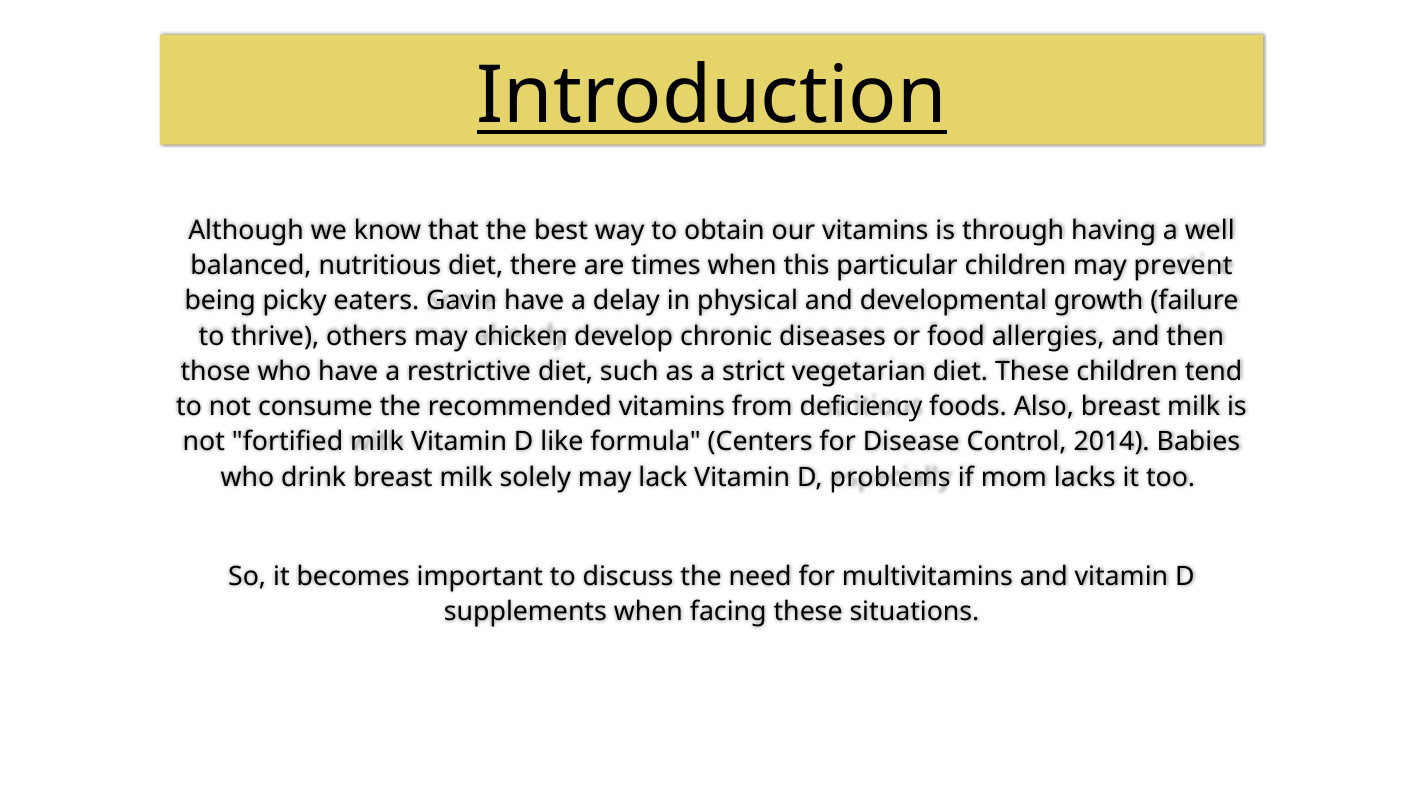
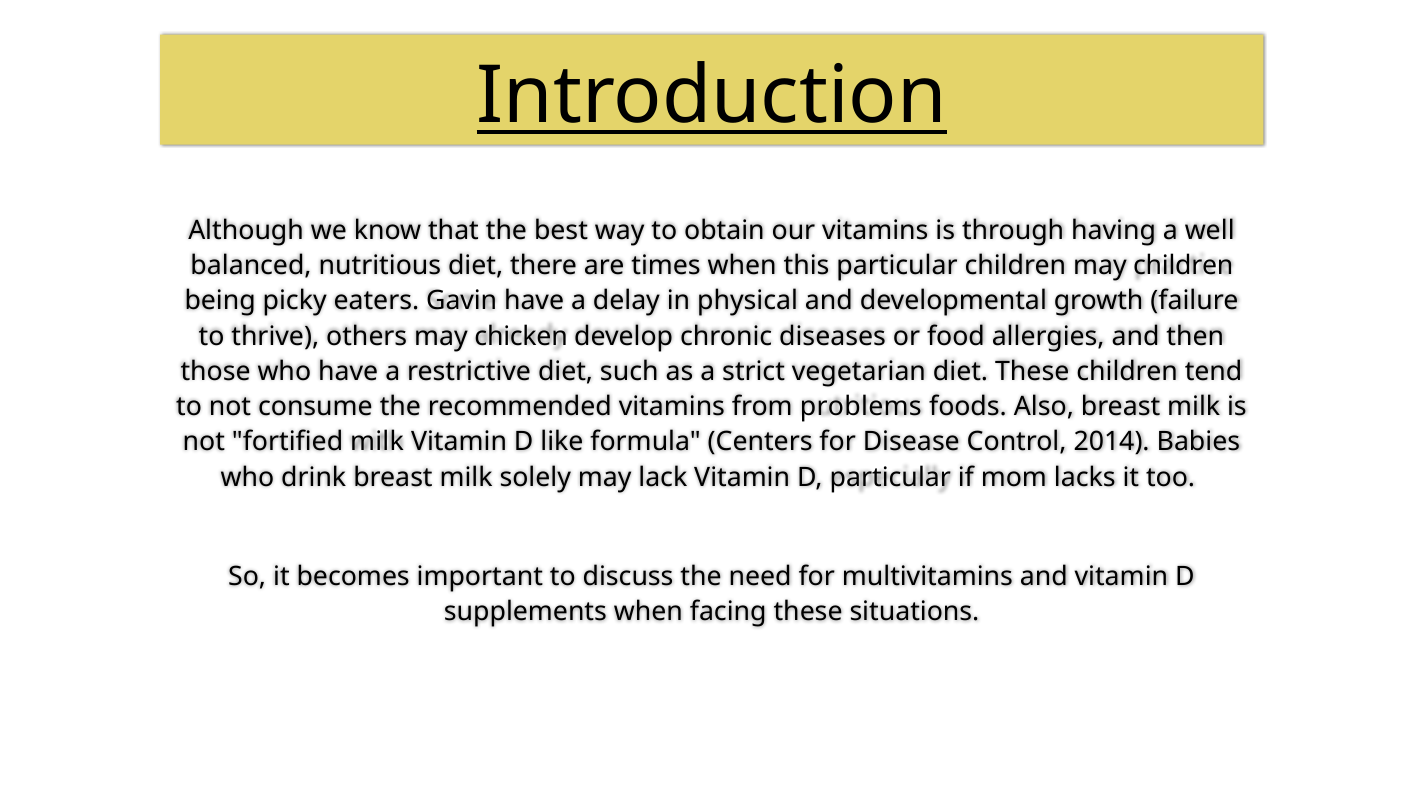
may prevent: prevent -> children
deficiency: deficiency -> problems
D problems: problems -> particular
